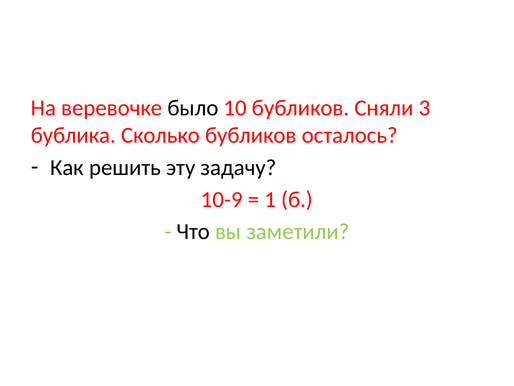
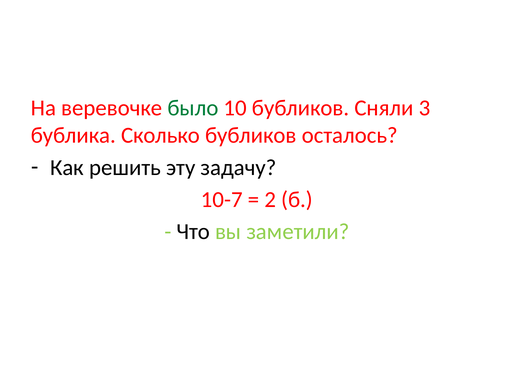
было colour: black -> green
10-9: 10-9 -> 10-7
1: 1 -> 2
